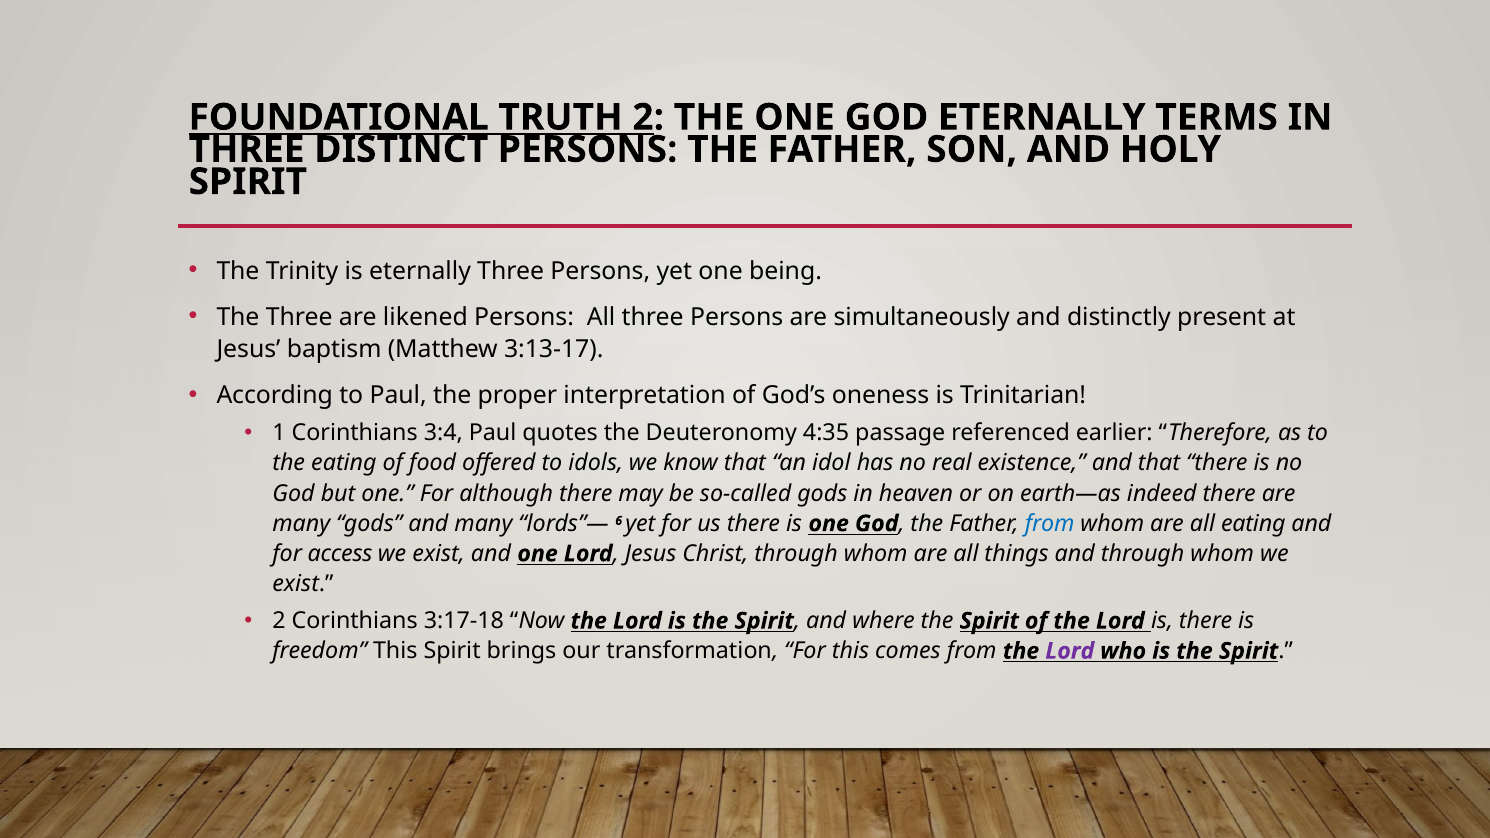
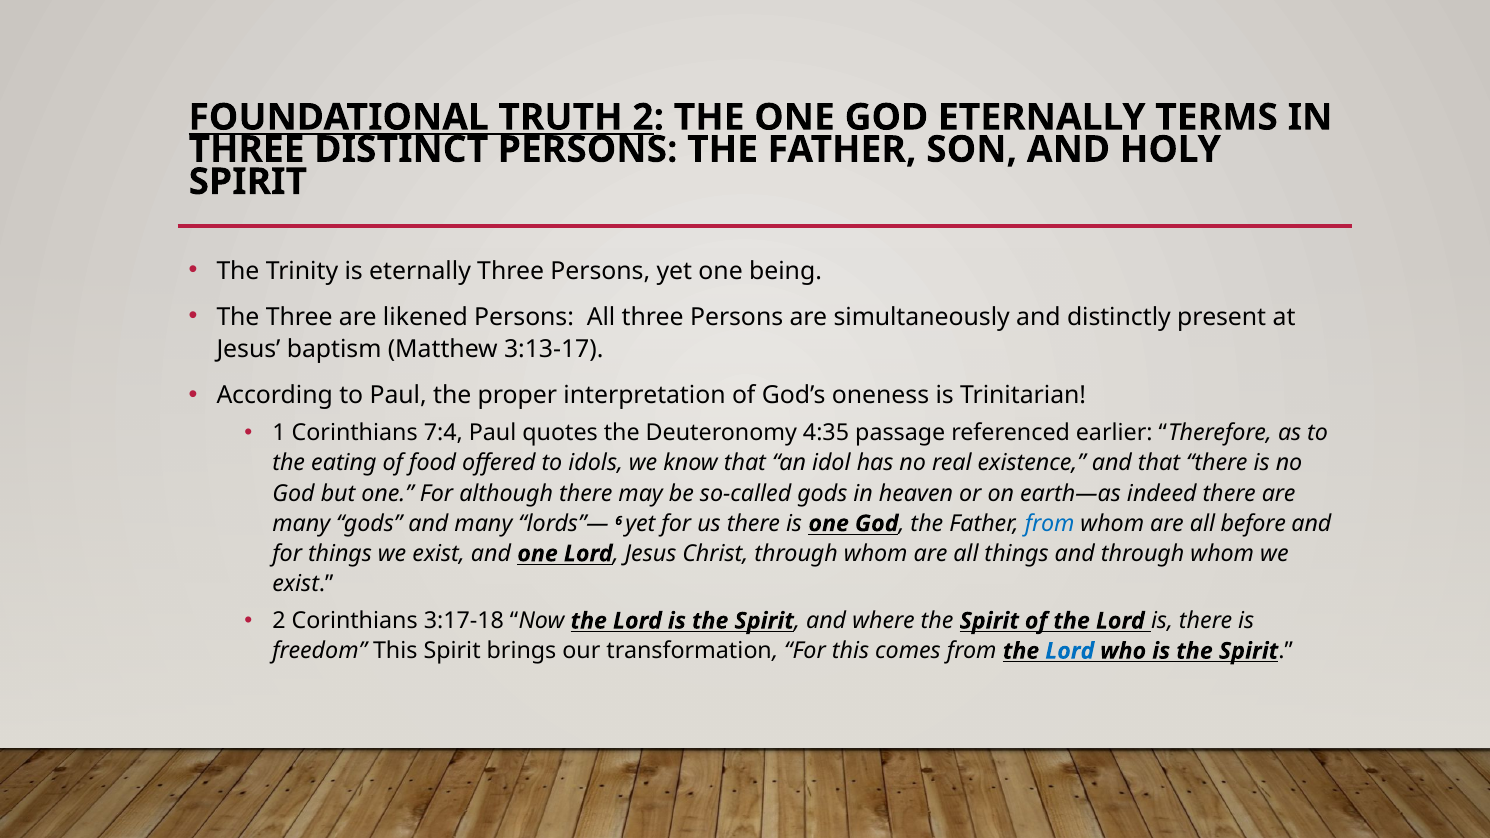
3:4: 3:4 -> 7:4
all eating: eating -> before
for access: access -> things
Lord at (1070, 651) colour: purple -> blue
